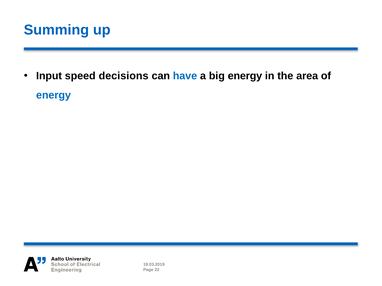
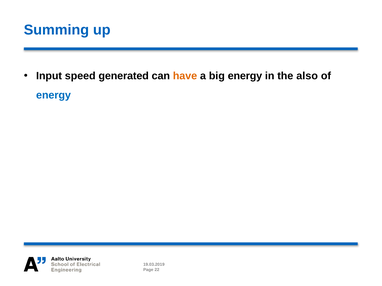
decisions: decisions -> generated
have colour: blue -> orange
area: area -> also
